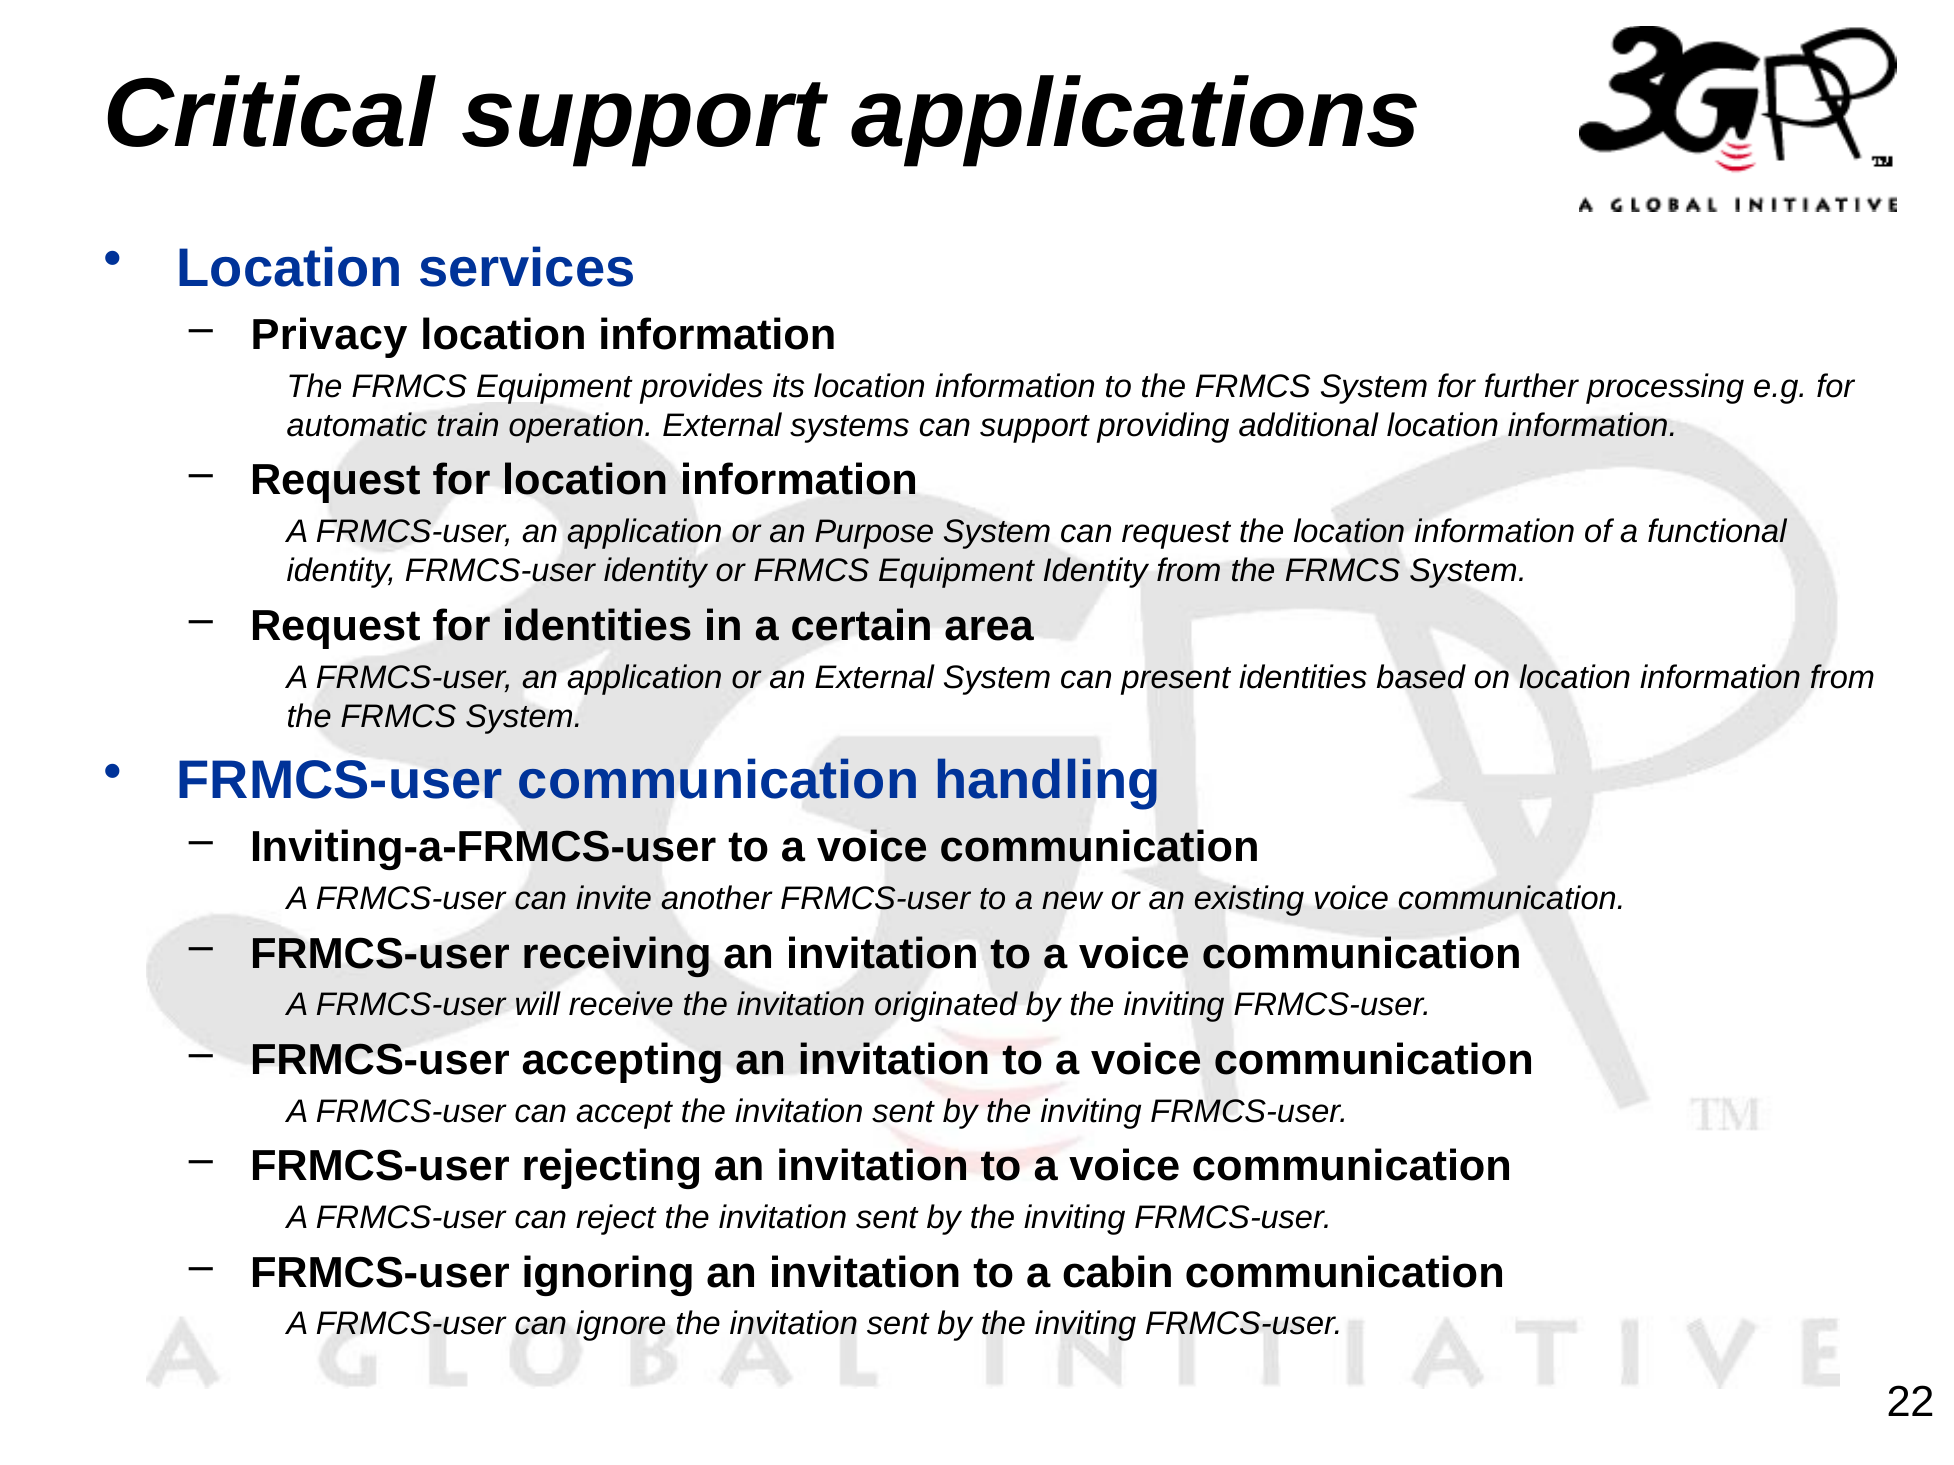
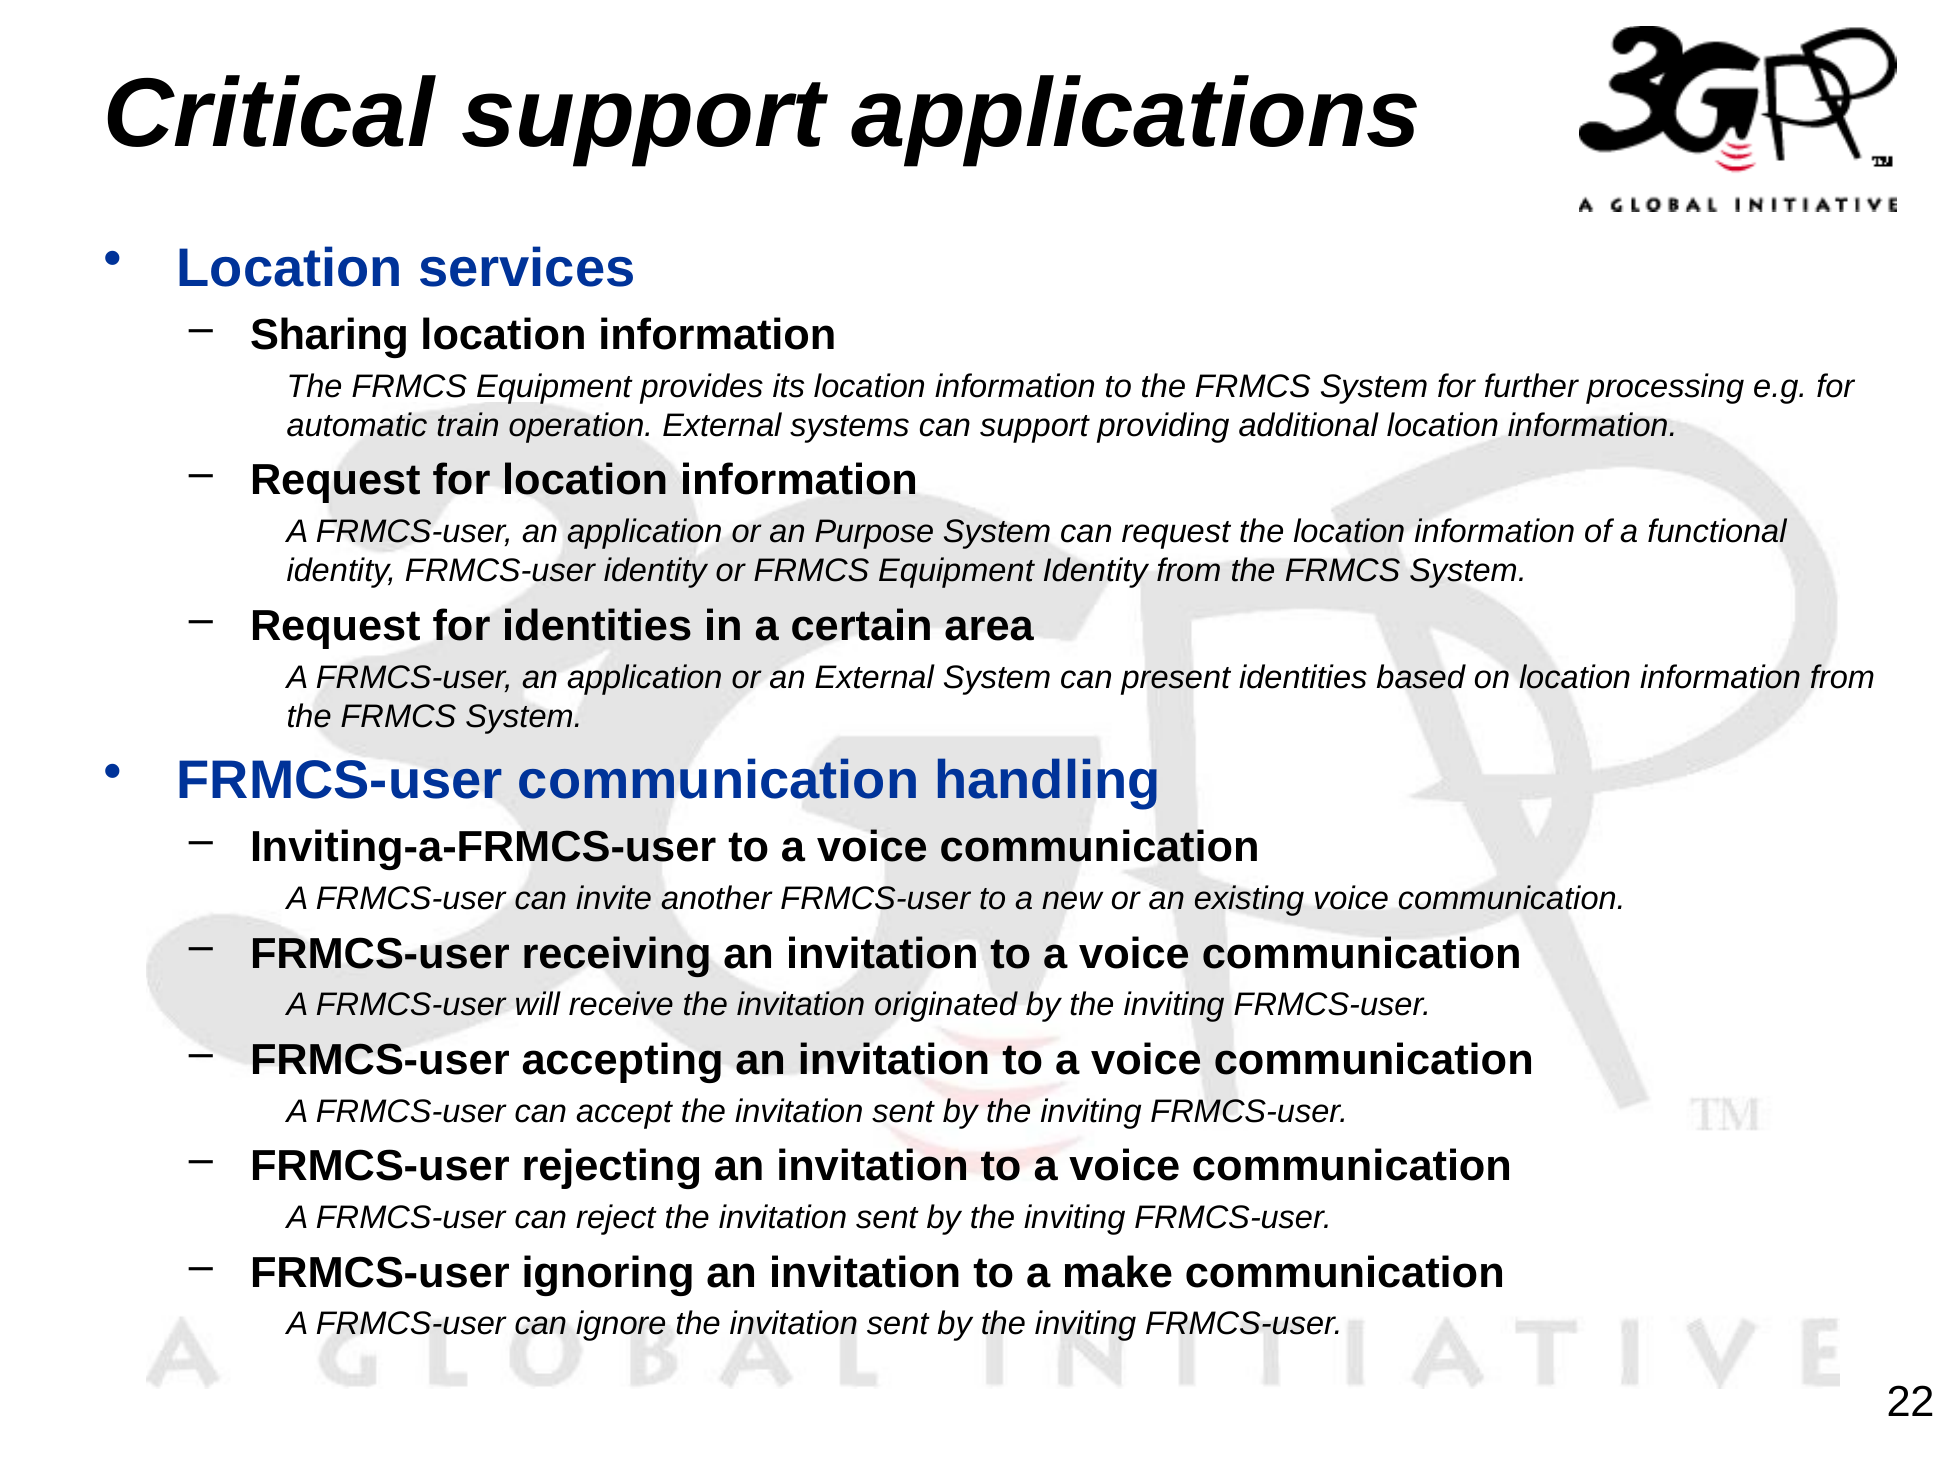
Privacy: Privacy -> Sharing
cabin: cabin -> make
